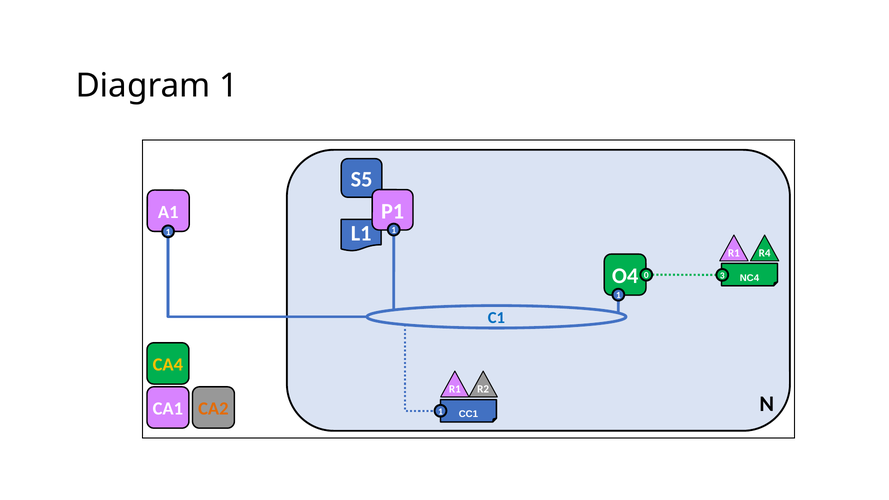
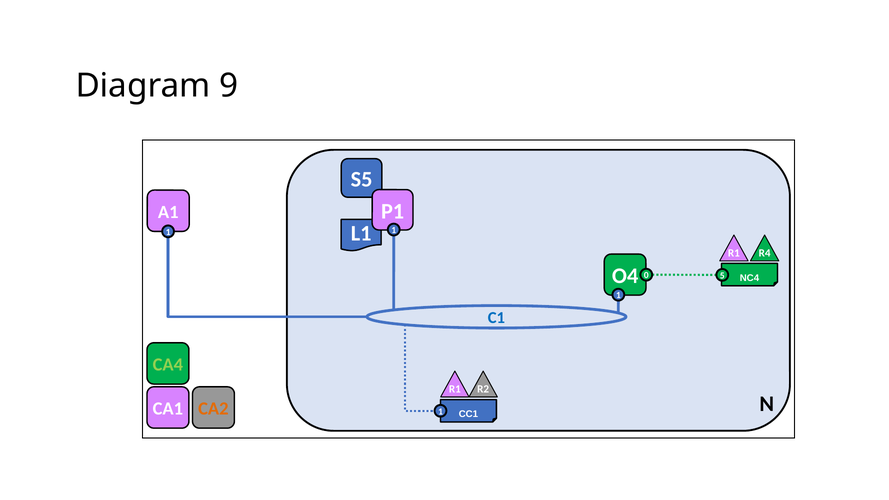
Diagram 1: 1 -> 9
3: 3 -> 5
CA4 colour: yellow -> light green
